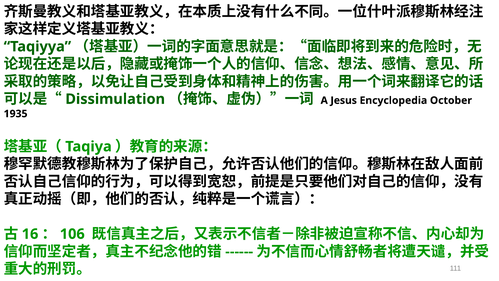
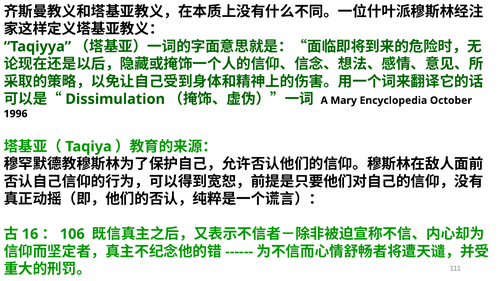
Jesus: Jesus -> Mary
1935: 1935 -> 1996
